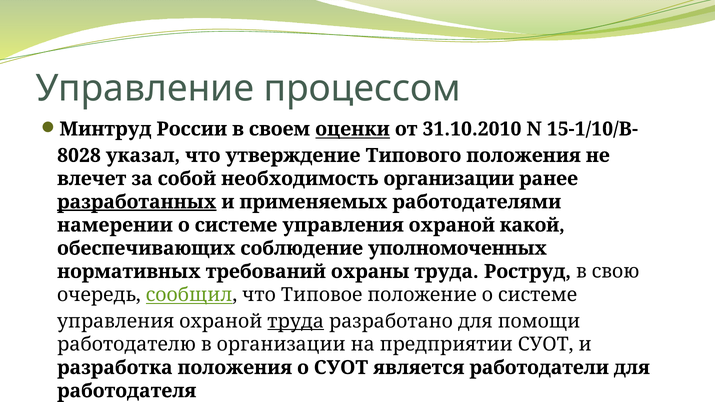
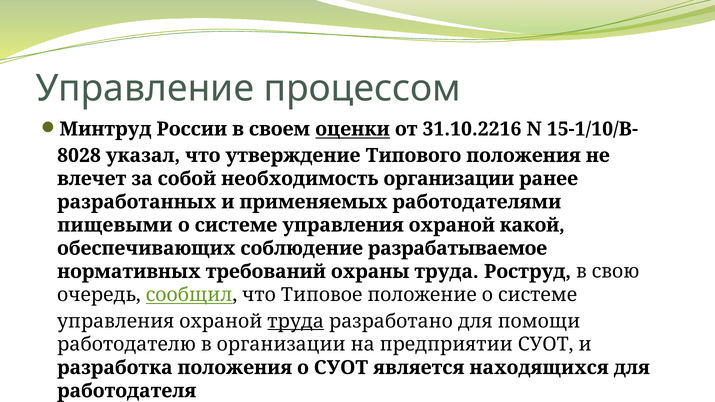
31.10.2010: 31.10.2010 -> 31.10.2216
разработанных underline: present -> none
намерении: намерении -> пищевыми
уполномоченных: уполномоченных -> разрабатываемое
работодатели: работодатели -> находящихся
